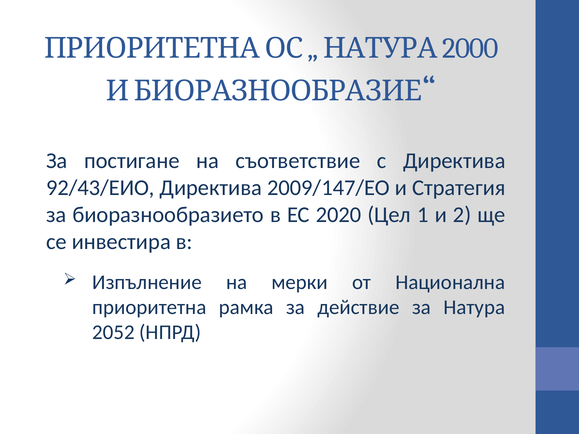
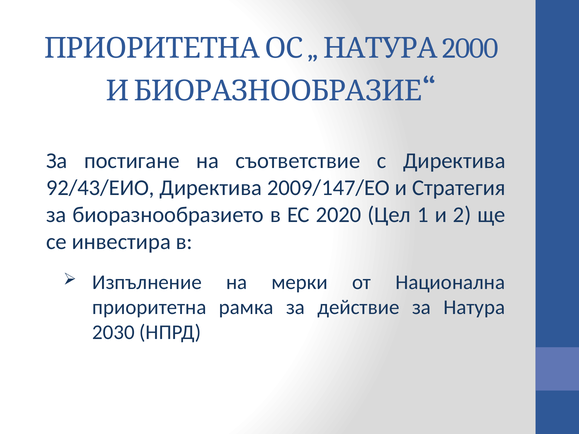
2052: 2052 -> 2030
